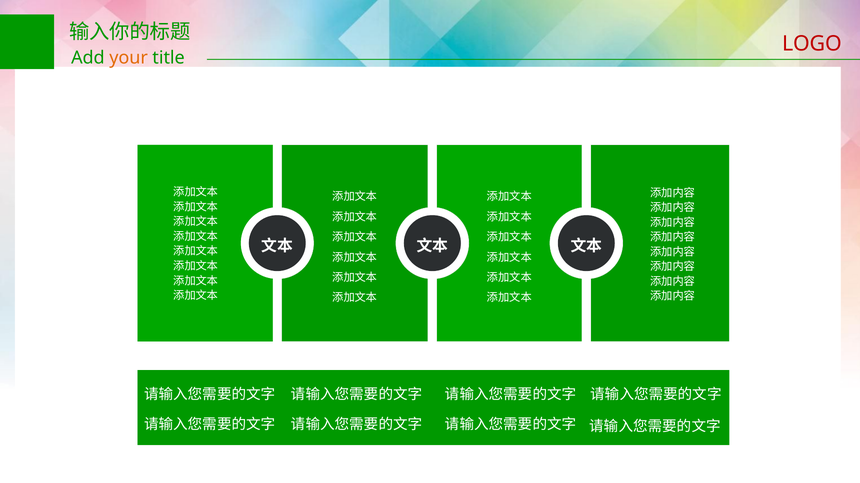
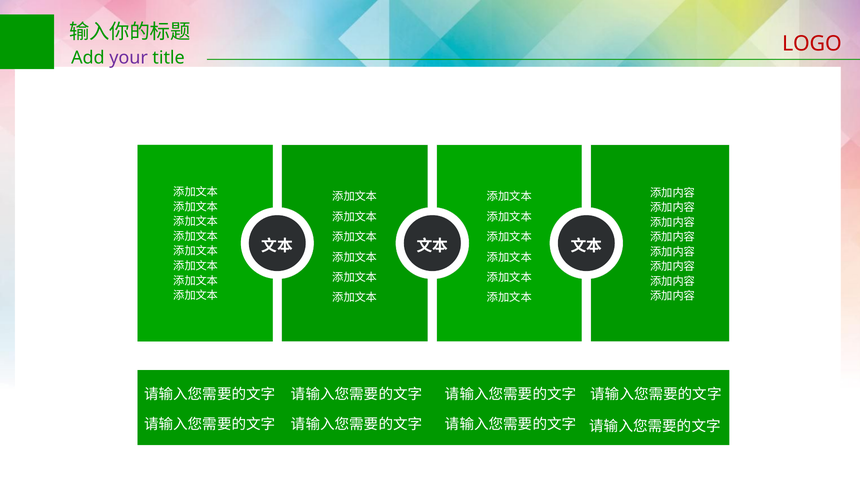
your colour: orange -> purple
